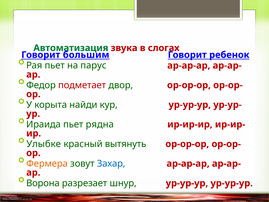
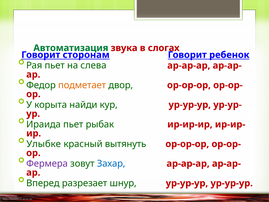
большим: большим -> сторонам
парус: парус -> слева
подметает colour: red -> orange
рядна: рядна -> рыбак
Фермера colour: orange -> purple
Ворона: Ворона -> Вперед
